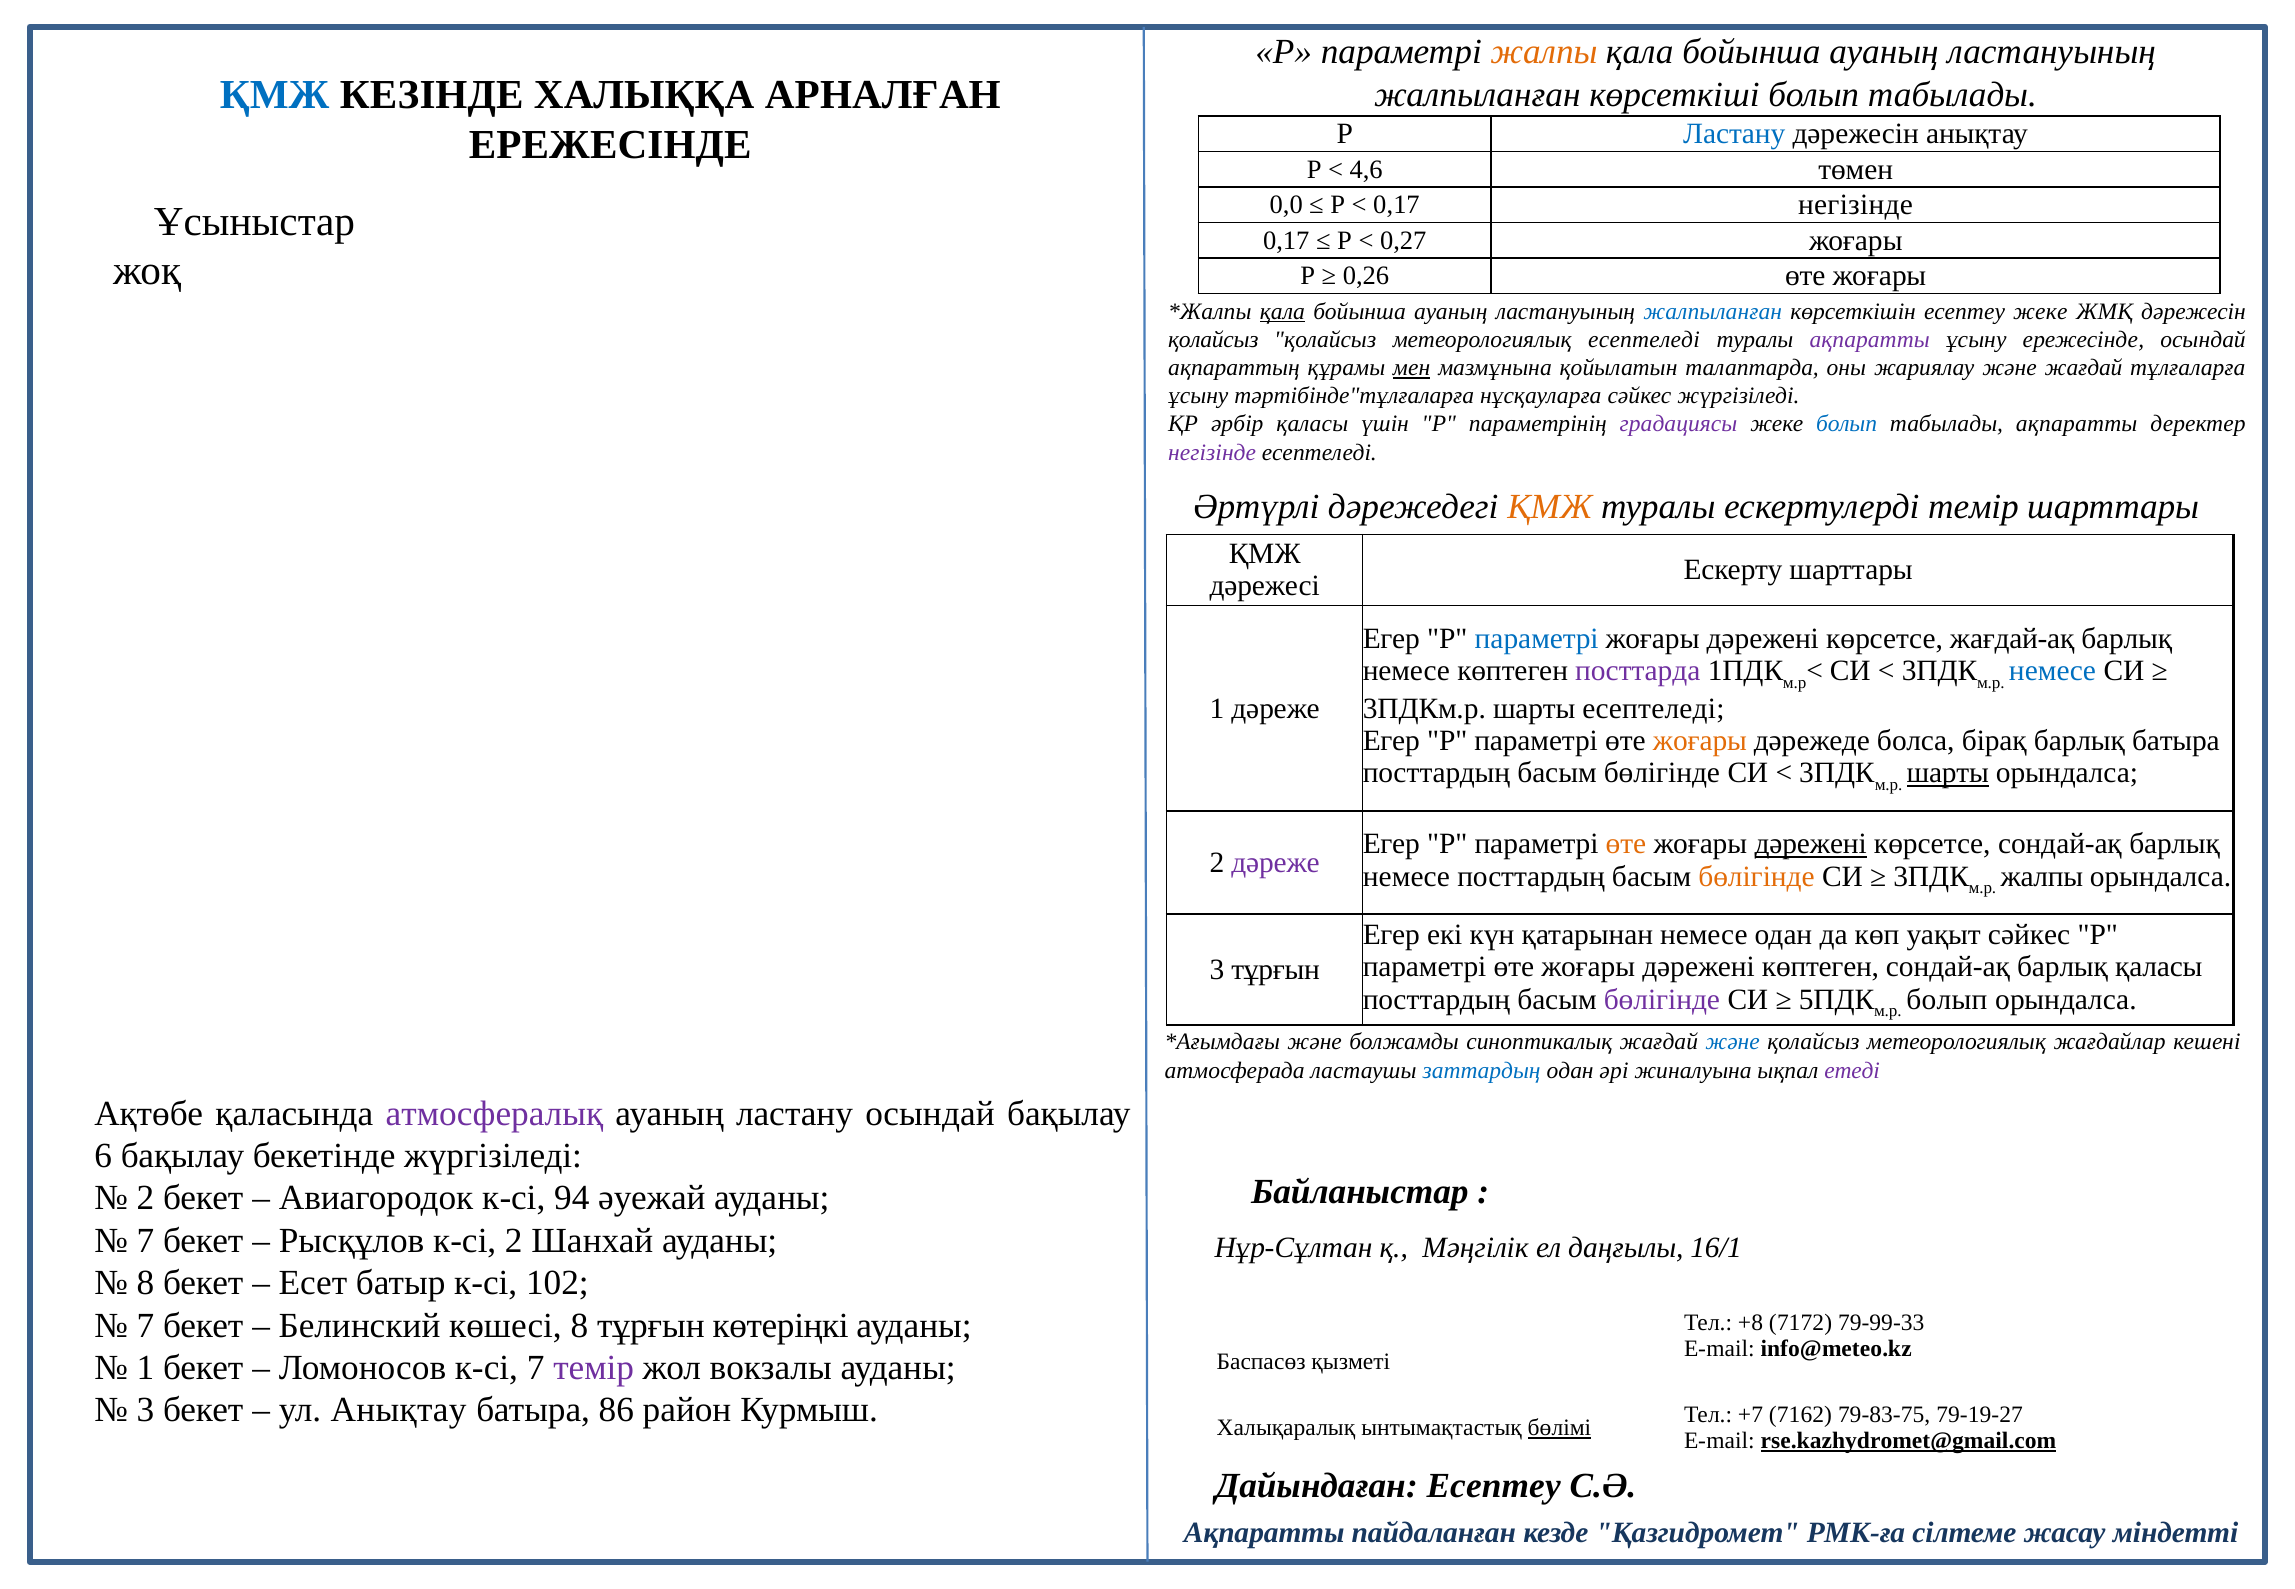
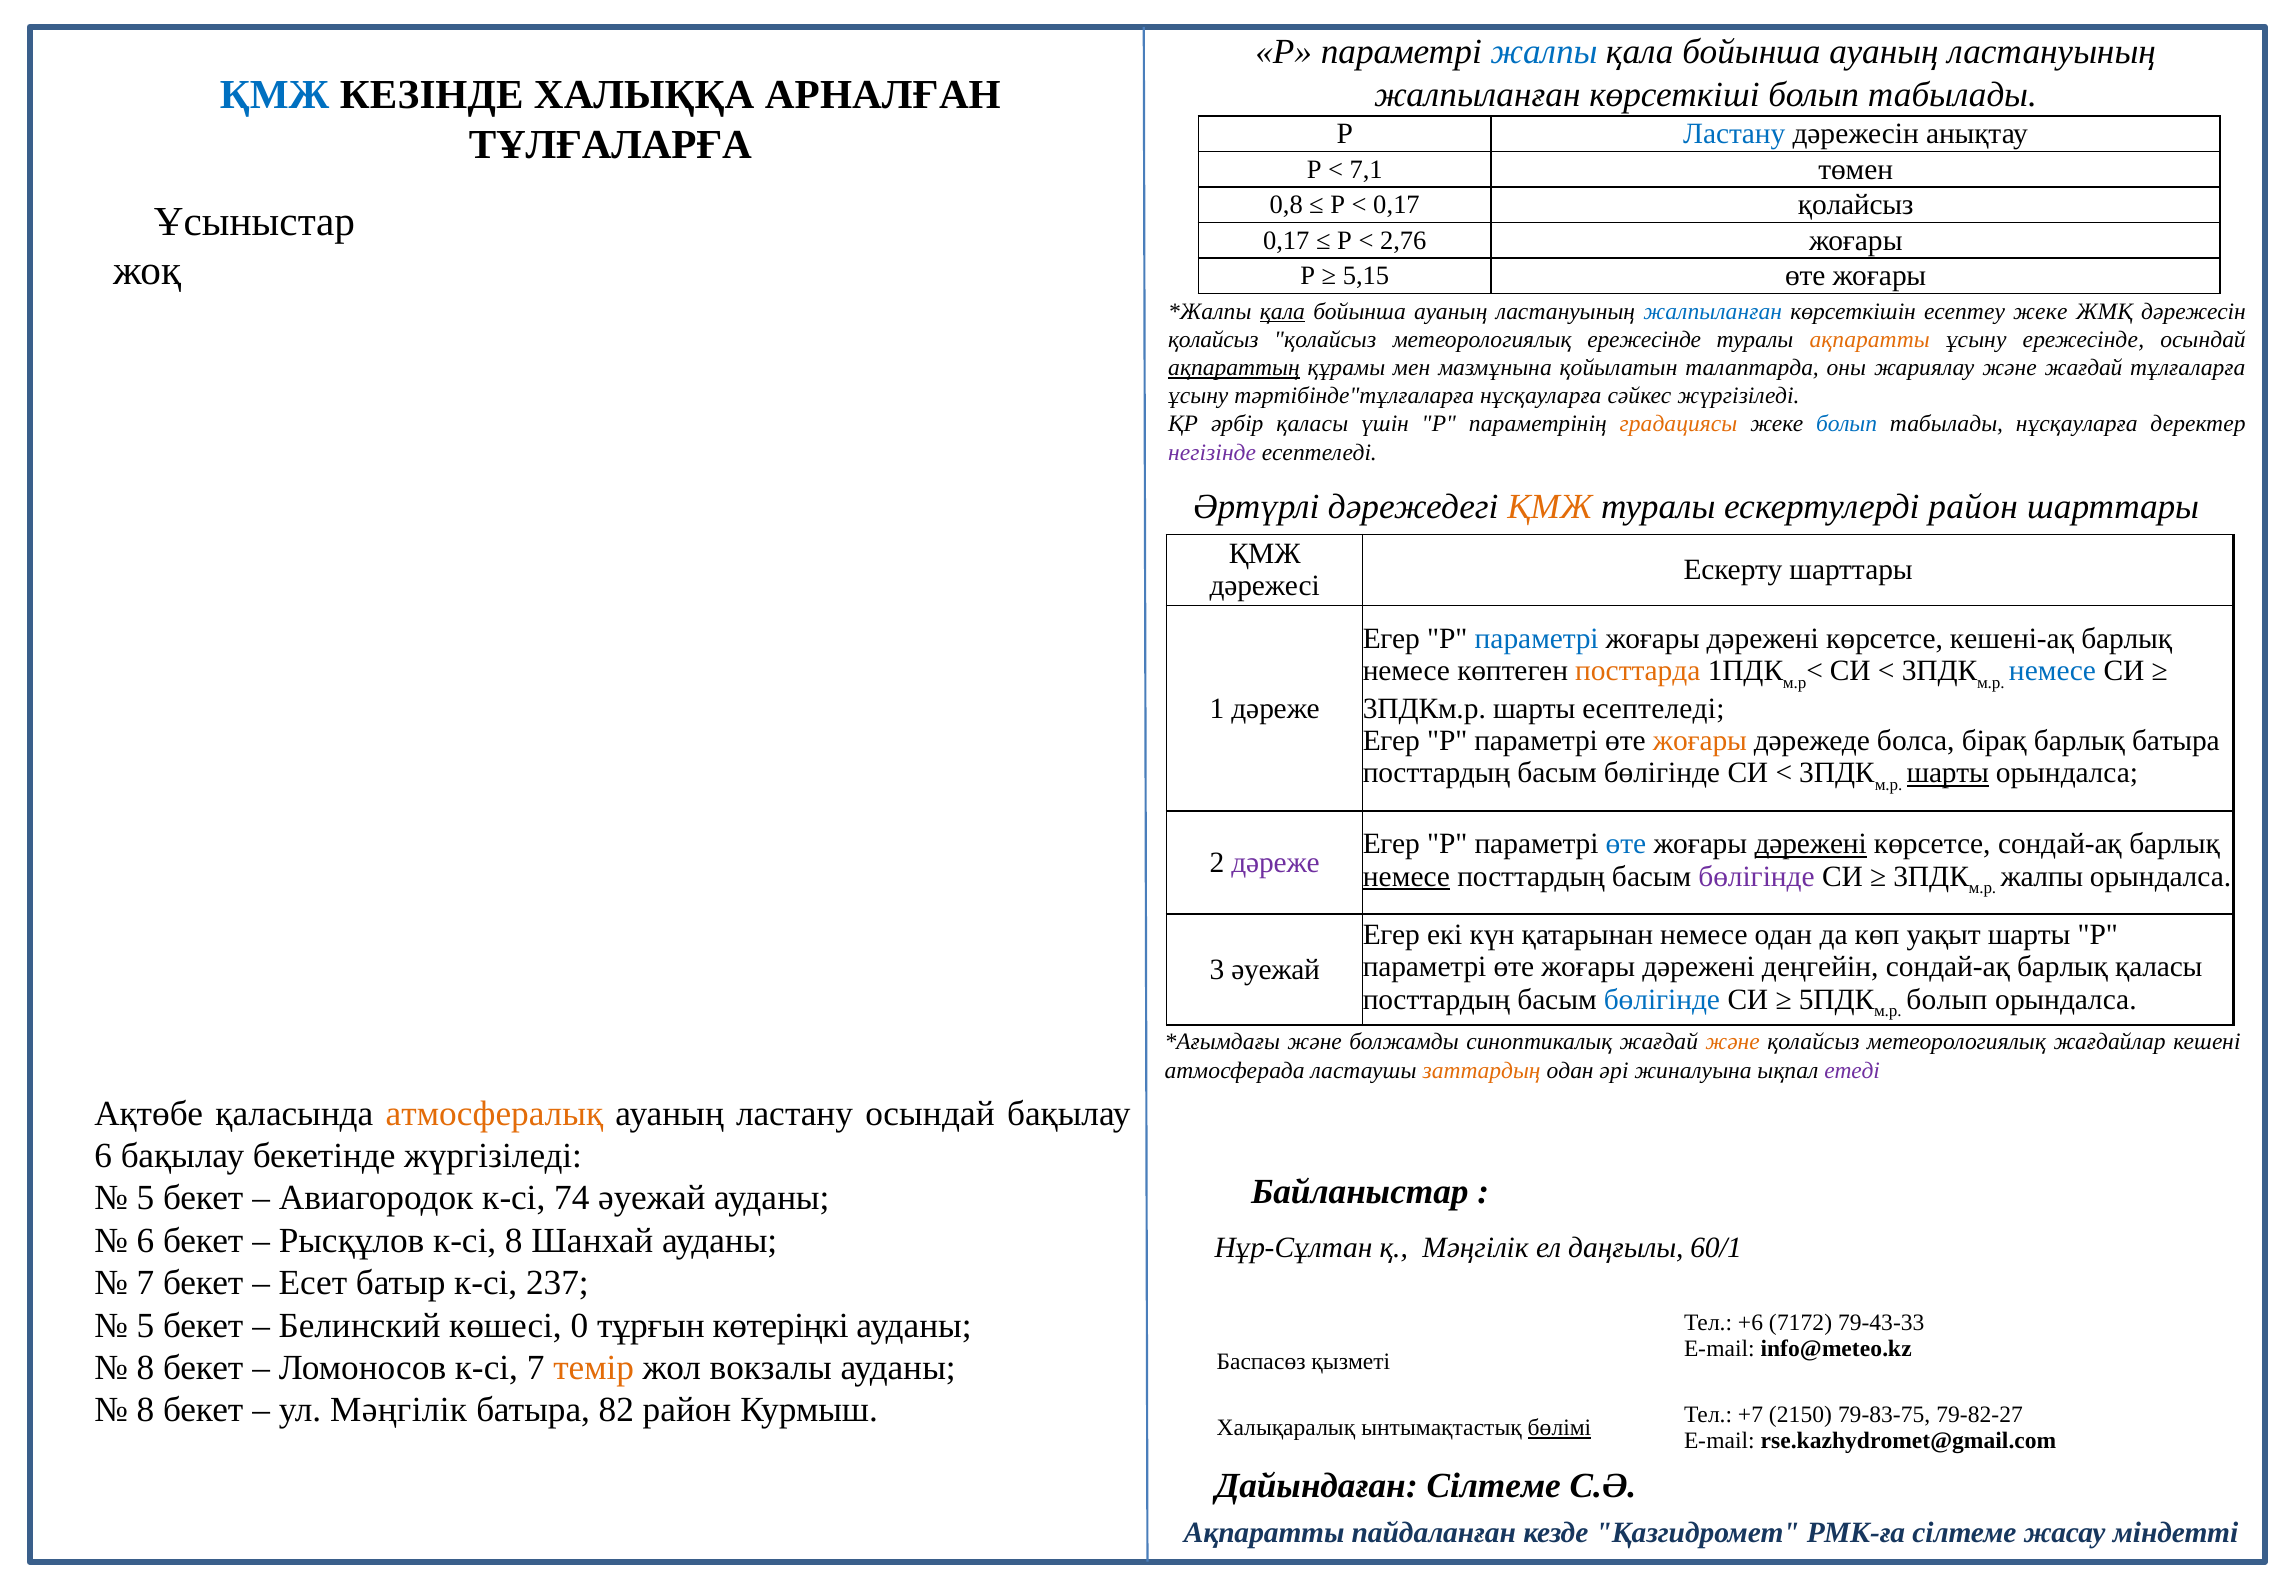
жалпы at (1544, 52) colour: orange -> blue
ЕРЕЖЕСІНДЕ at (610, 144): ЕРЕЖЕСІНДЕ -> ТҰЛҒАЛАРҒА
4,6: 4,6 -> 7,1
0,0: 0,0 -> 0,8
0,17 негізінде: негізінде -> қолайсыз
0,27: 0,27 -> 2,76
0,26: 0,26 -> 5,15
метеорологиялық есептеледі: есептеледі -> ережесінде
ақпаратты at (1870, 340) colour: purple -> orange
ақпараттың underline: none -> present
мен underline: present -> none
градациясы colour: purple -> orange
табылады ақпаратты: ақпаратты -> нұсқауларға
ескертулерді темір: темір -> район
жағдай-ақ: жағдай-ақ -> кешені-ақ
посттарда colour: purple -> orange
өте at (1626, 844) colour: orange -> blue
немесе at (1406, 876) underline: none -> present
бөлігінде at (1756, 876) colour: orange -> purple
уақыт сәйкес: сәйкес -> шарты
дәрежені көптеген: көптеген -> деңгейін
3 тұрғын: тұрғын -> әуежай
бөлігінде at (1662, 1000) colour: purple -> blue
және at (1733, 1042) colour: blue -> orange
заттардың colour: blue -> orange
атмосфералық colour: purple -> orange
2 at (146, 1198): 2 -> 5
94: 94 -> 74
7 at (146, 1241): 7 -> 6
к-сі 2: 2 -> 8
16/1: 16/1 -> 60/1
8 at (146, 1283): 8 -> 7
102: 102 -> 237
7 at (146, 1325): 7 -> 5
көшесі 8: 8 -> 0
+8: +8 -> +6
79-99-33: 79-99-33 -> 79-43-33
1 at (146, 1368): 1 -> 8
темір at (594, 1368) colour: purple -> orange
3 at (146, 1410): 3 -> 8
ул Анықтау: Анықтау -> Мәңгілік
86: 86 -> 82
7162: 7162 -> 2150
79-19-27: 79-19-27 -> 79-82-27
rse.kazhydromet@gmail.com underline: present -> none
Дайындаған Есептеу: Есептеу -> Сілтеме
